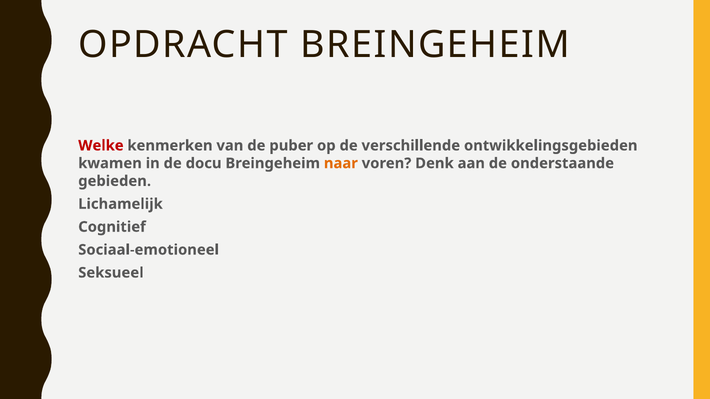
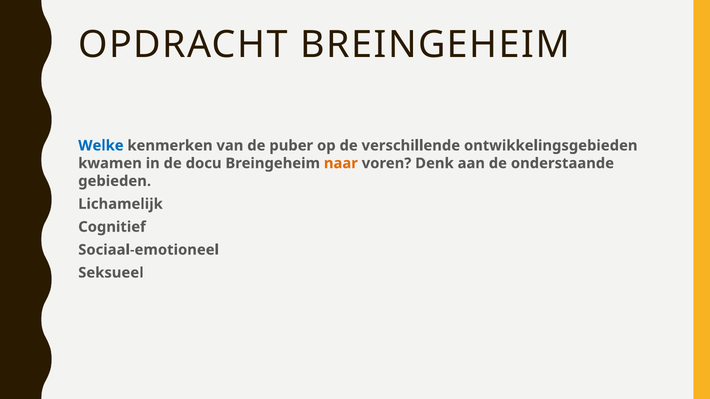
Welke colour: red -> blue
